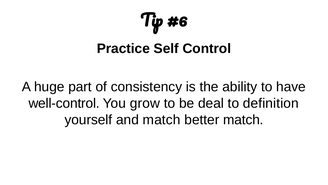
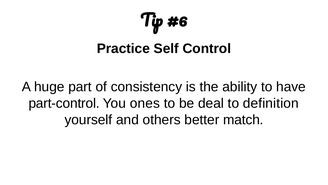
well-control: well-control -> part-control
grow: grow -> ones
and match: match -> others
